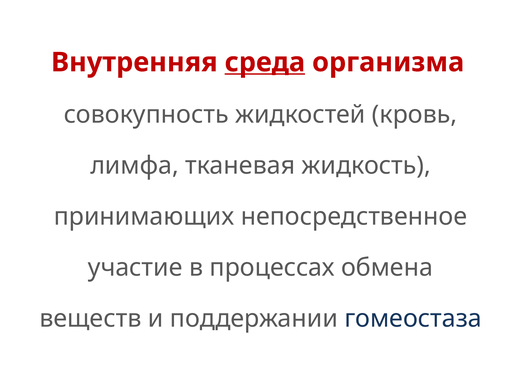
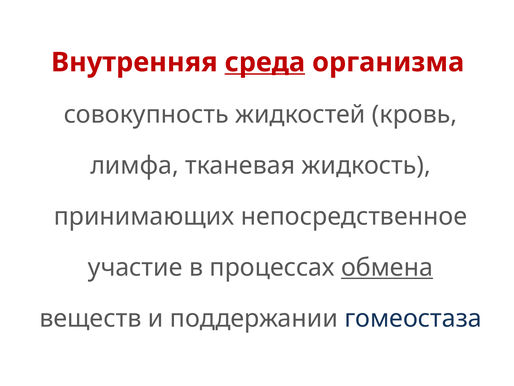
обмена underline: none -> present
